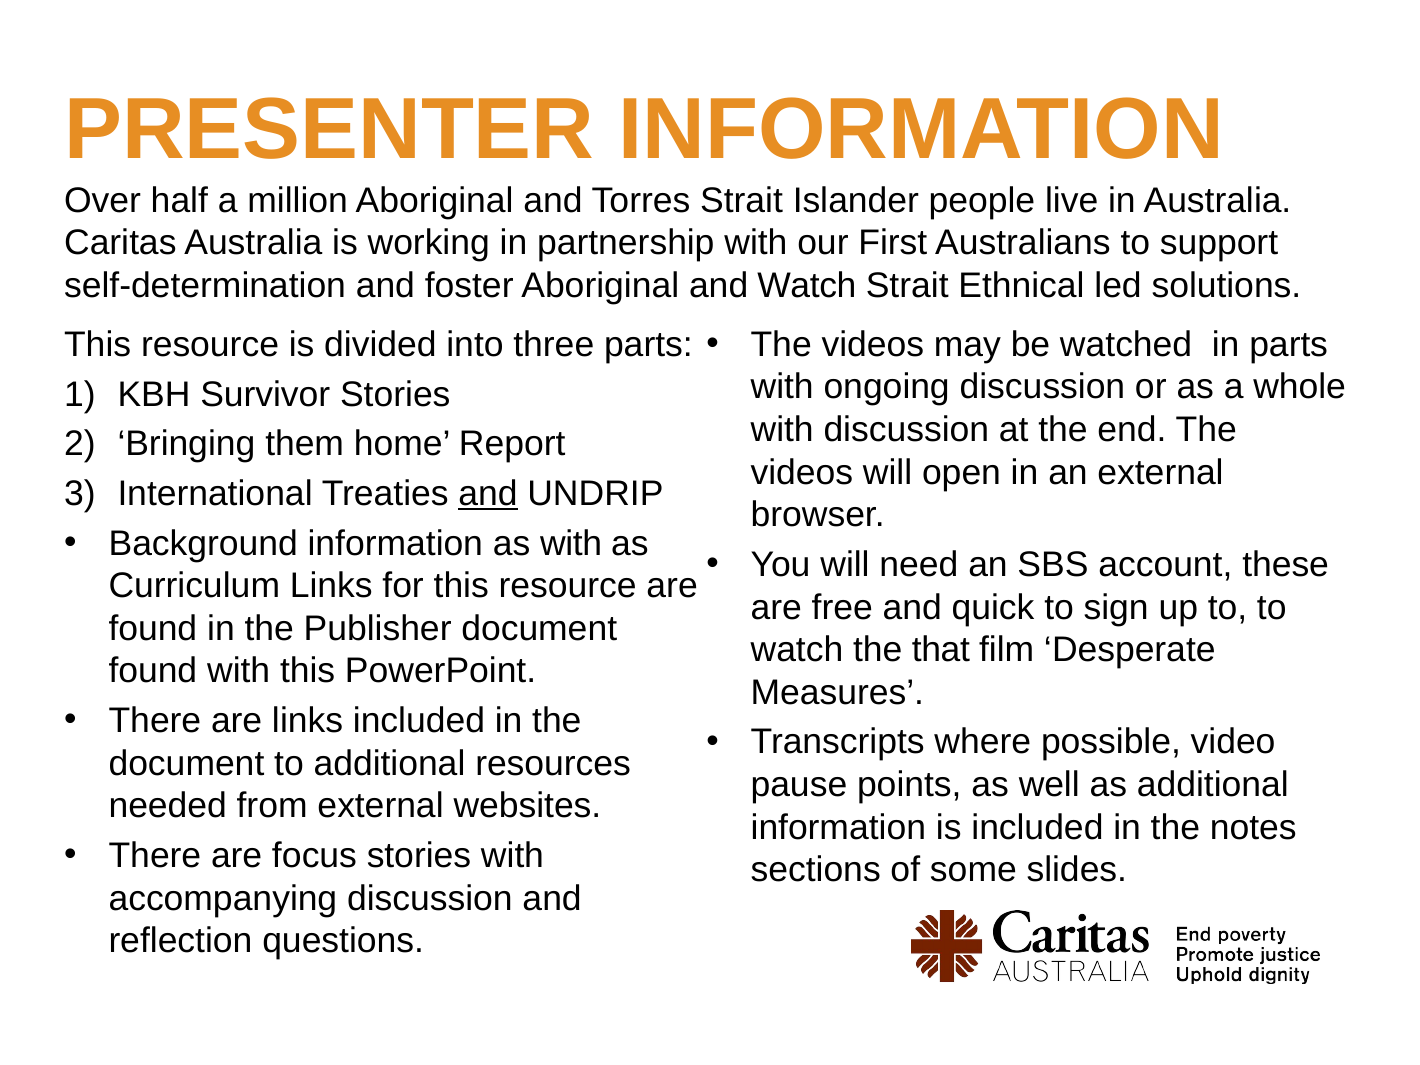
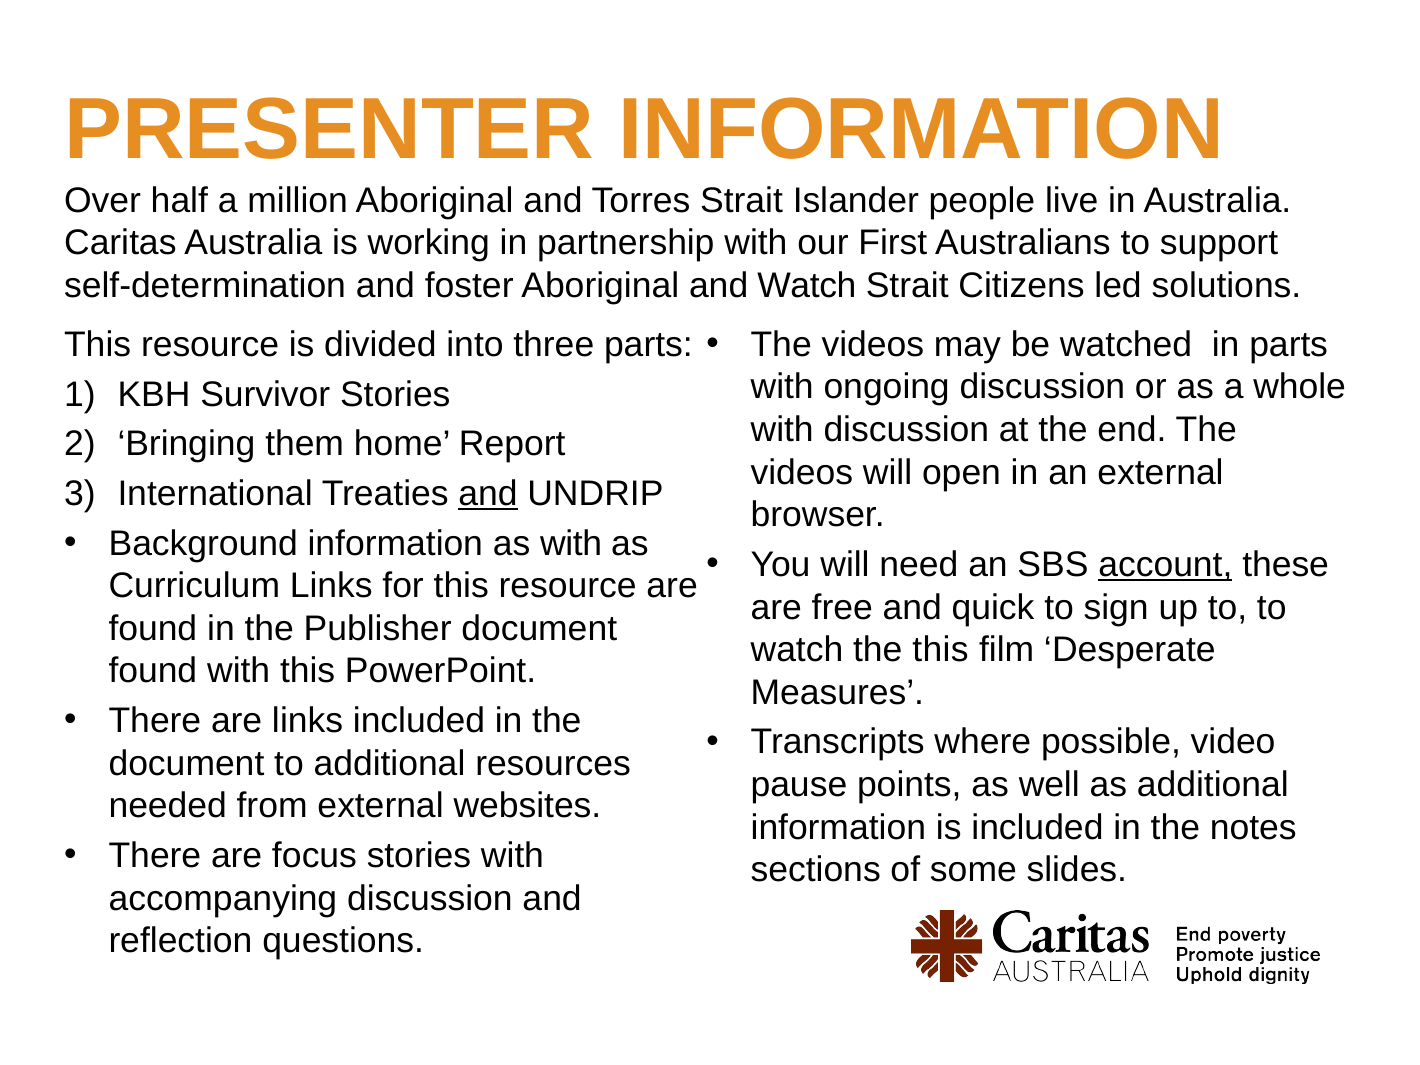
Ethnical: Ethnical -> Citizens
account underline: none -> present
the that: that -> this
